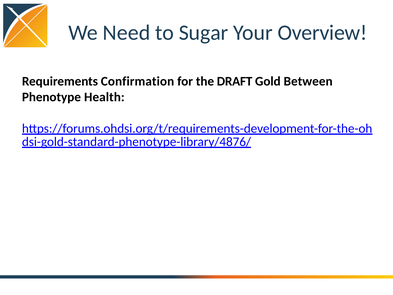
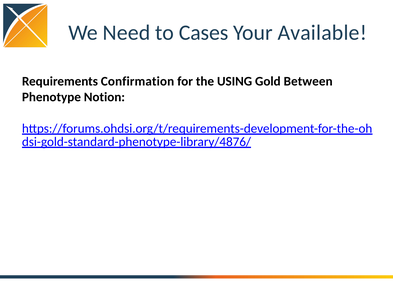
Sugar: Sugar -> Cases
Overview: Overview -> Available
DRAFT: DRAFT -> USING
Health: Health -> Notion
